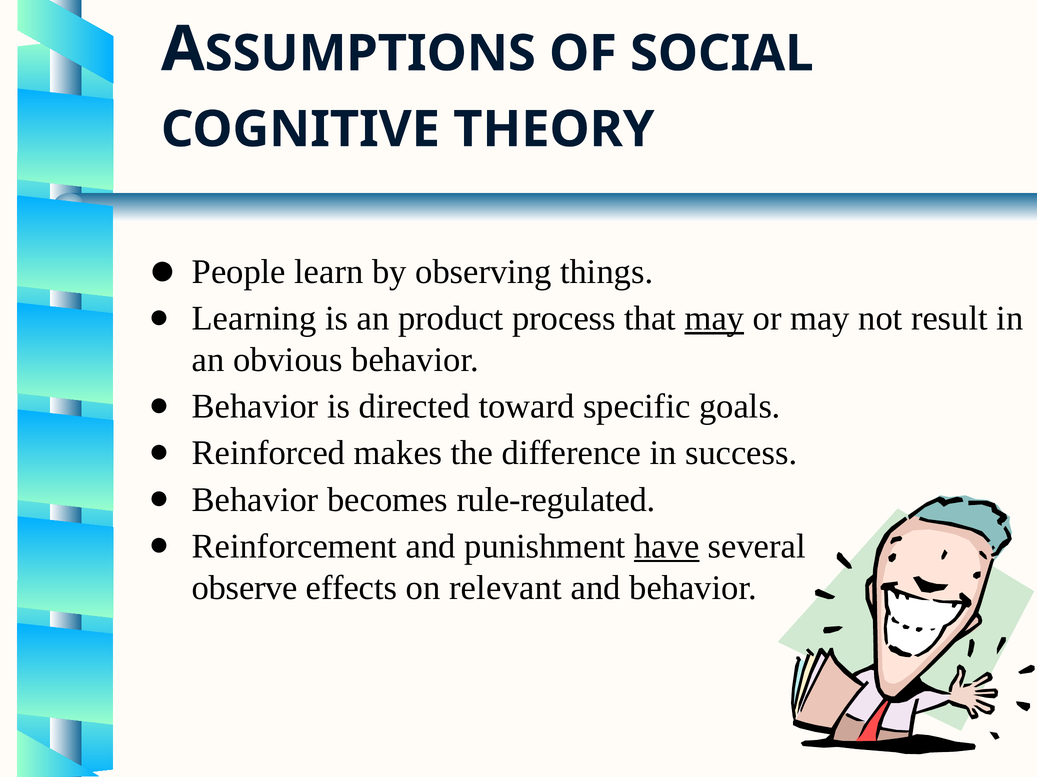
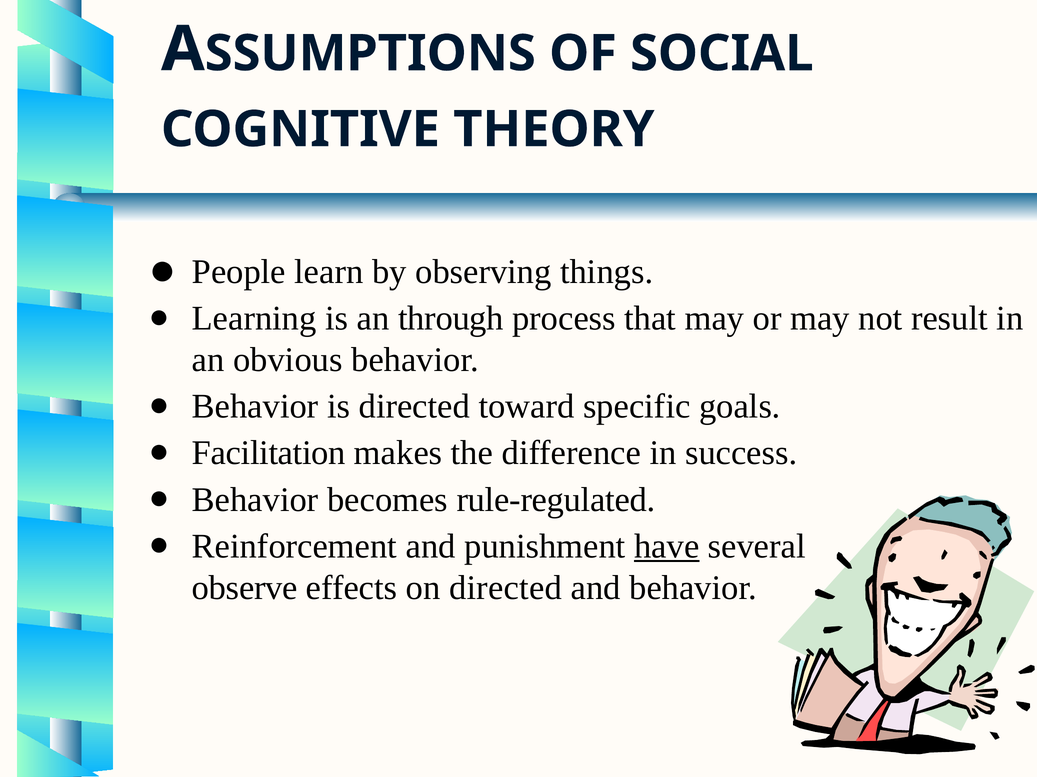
product: product -> through
may at (714, 319) underline: present -> none
Reinforced: Reinforced -> Facilitation
on relevant: relevant -> directed
